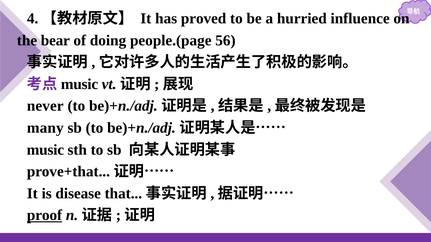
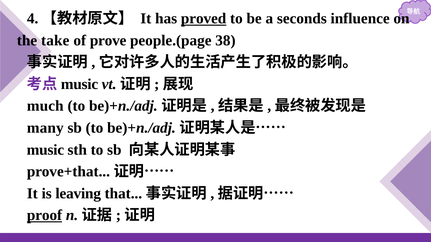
proved underline: none -> present
hurried: hurried -> seconds
bear: bear -> take
doing: doing -> prove
56: 56 -> 38
never: never -> much
disease: disease -> leaving
